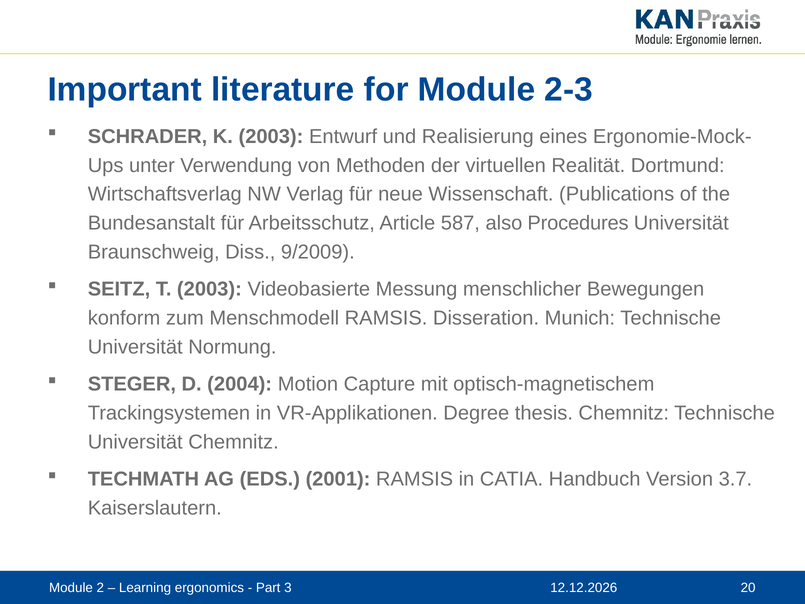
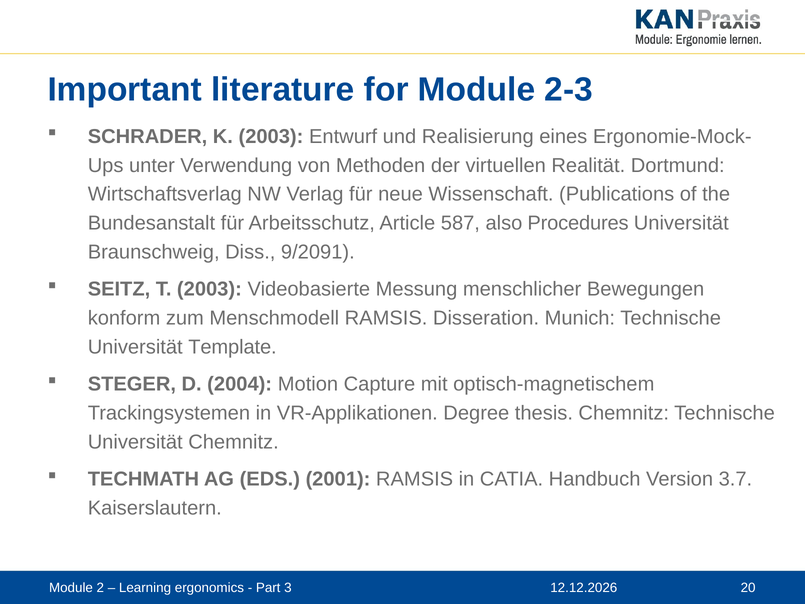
9/2009: 9/2009 -> 9/2091
Normung: Normung -> Template
